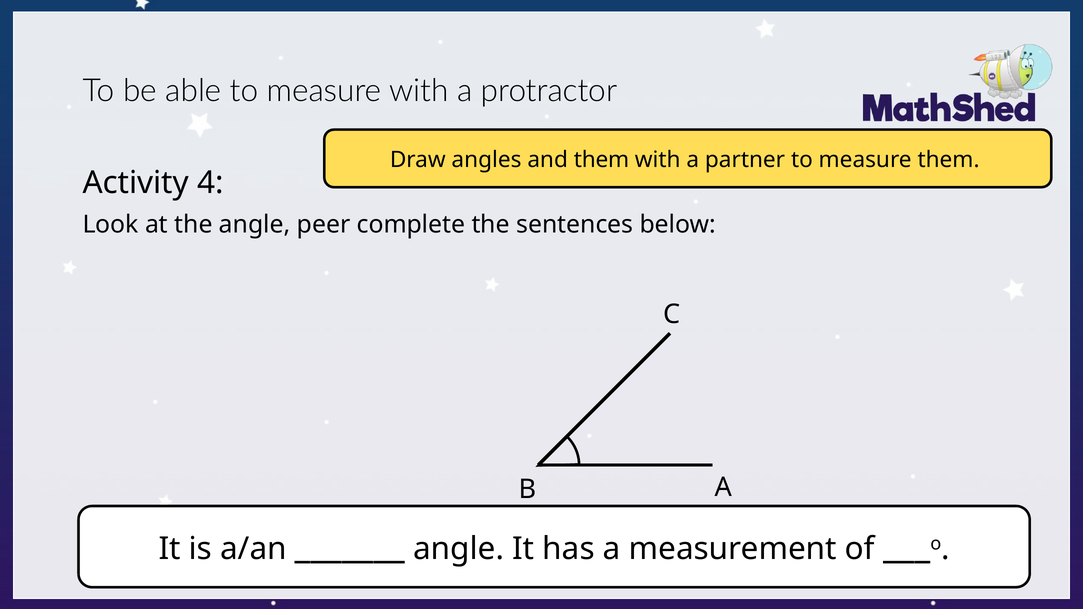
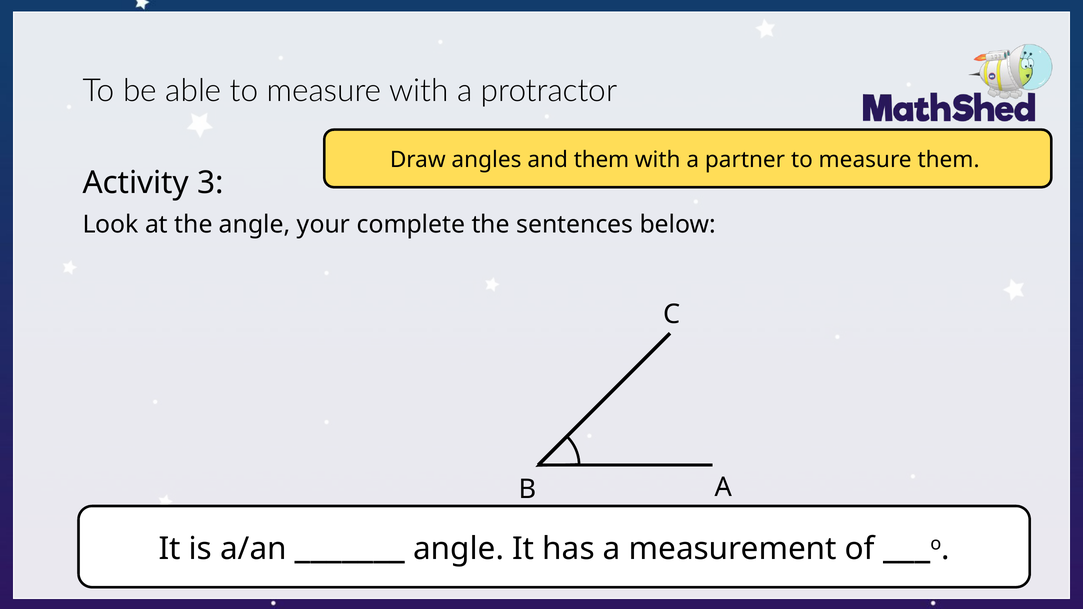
4: 4 -> 3
peer: peer -> your
